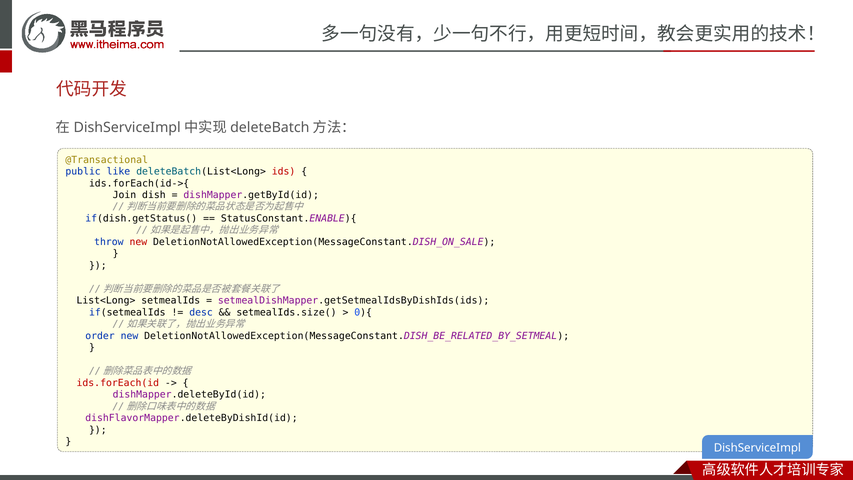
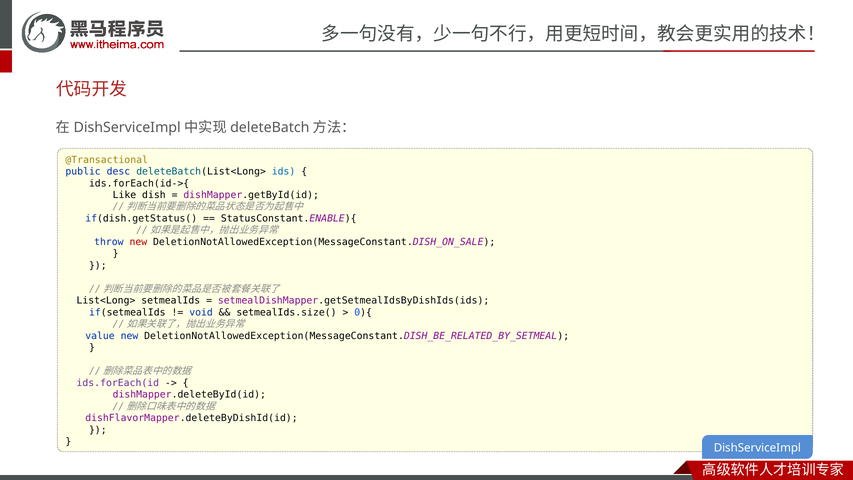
like: like -> desc
ids colour: red -> blue
Join: Join -> Like
desc: desc -> void
order: order -> value
ids.forEach(id colour: red -> purple
